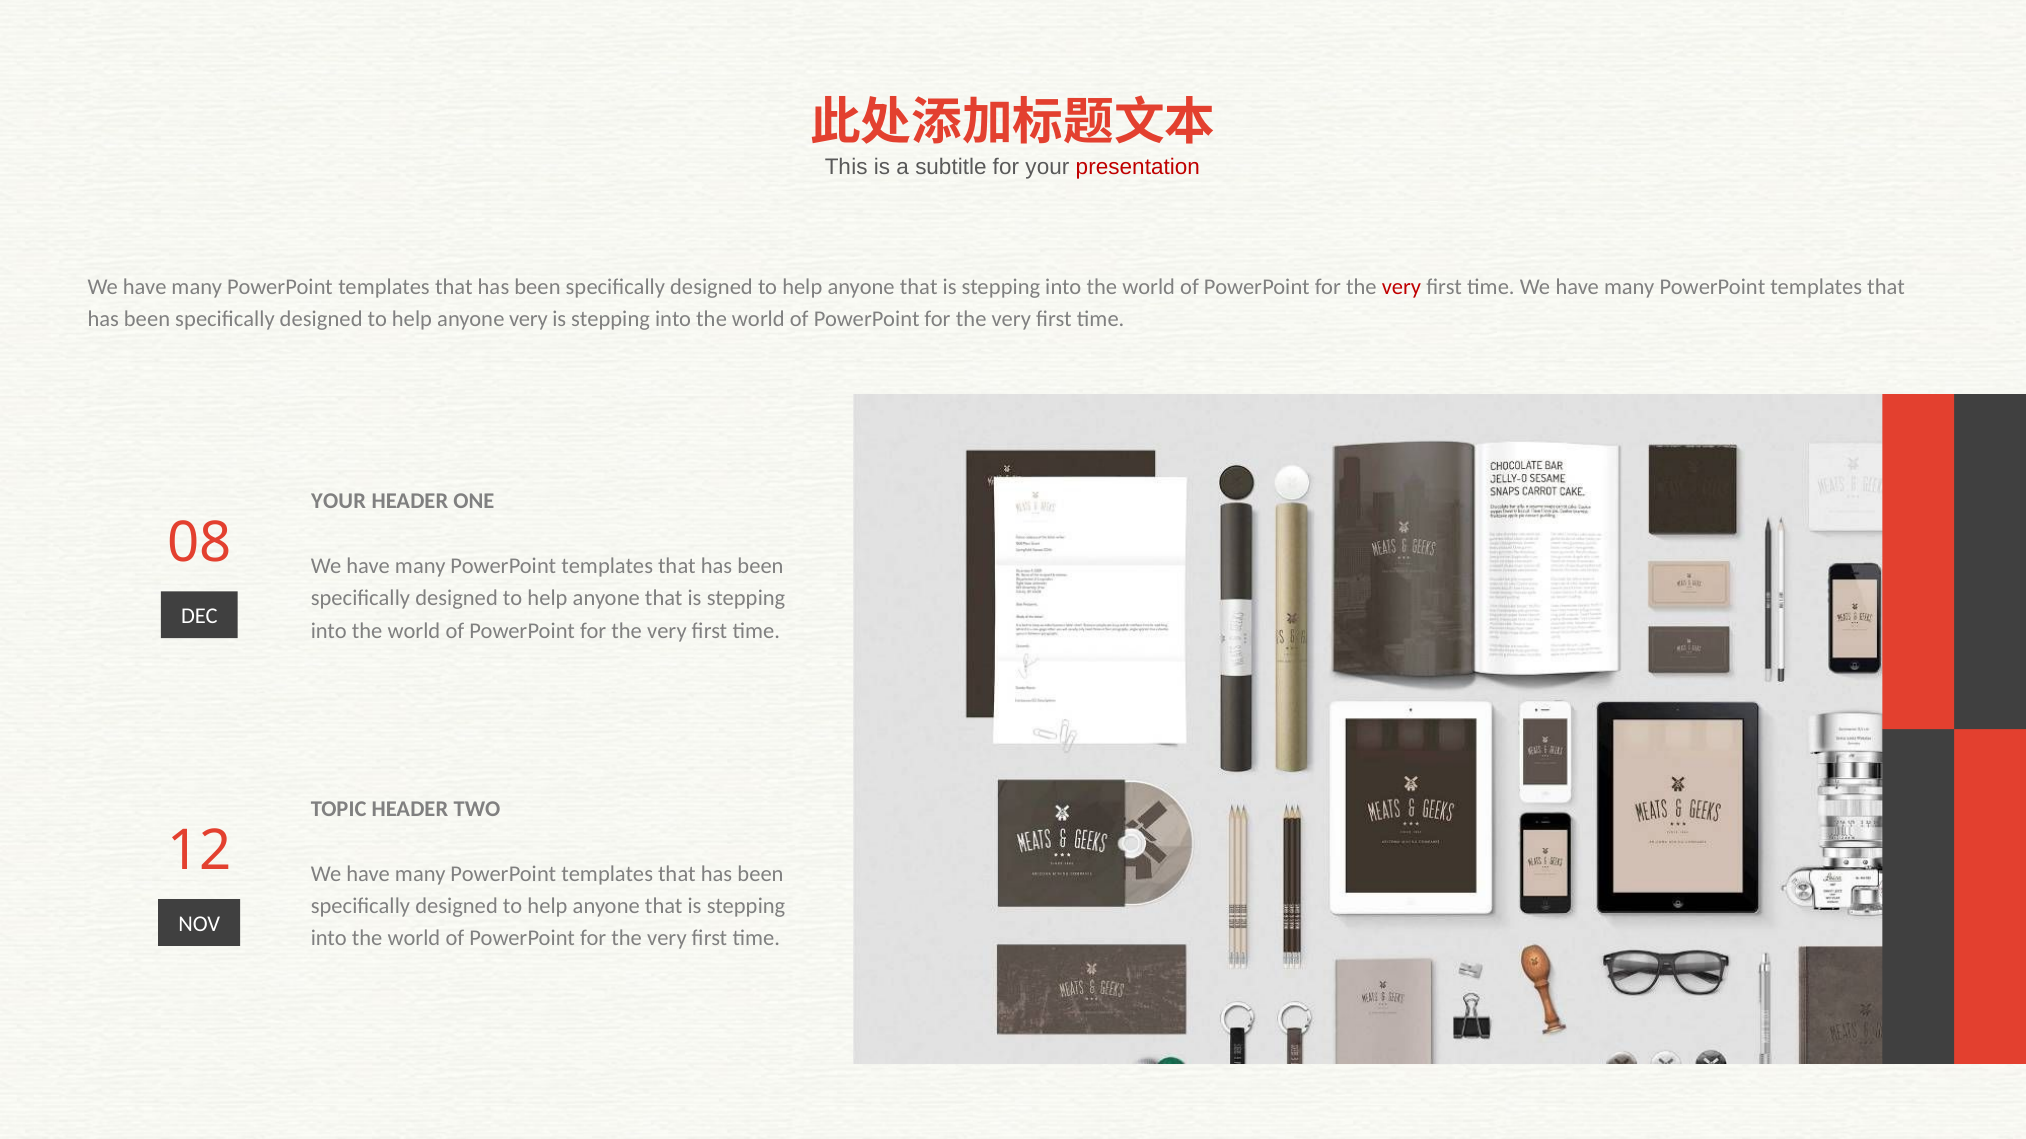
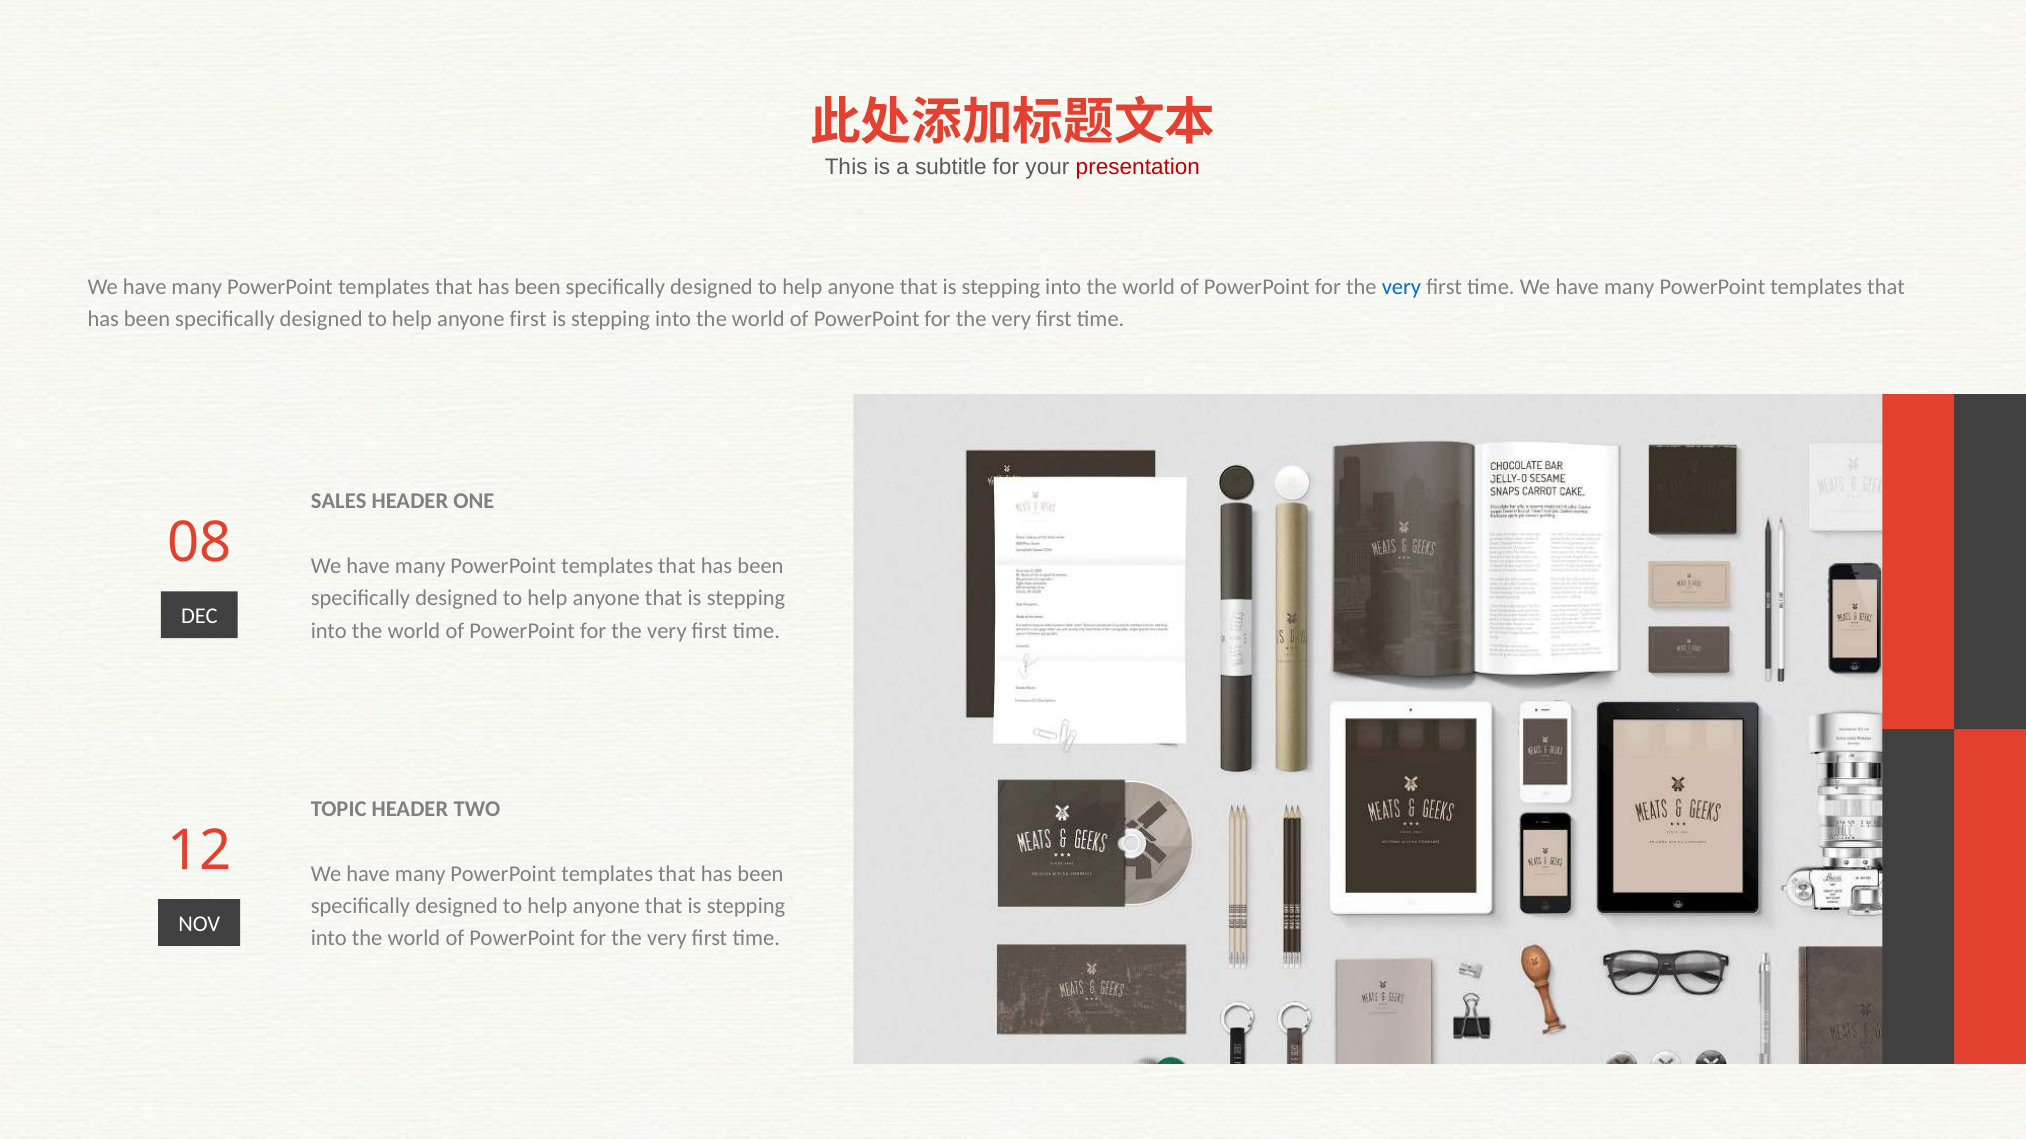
very at (1401, 287) colour: red -> blue
anyone very: very -> first
YOUR at (339, 502): YOUR -> SALES
